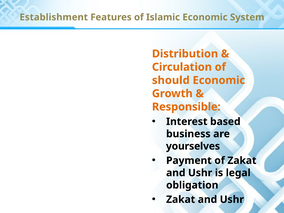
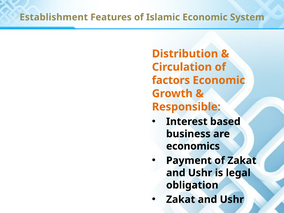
should: should -> factors
yourselves: yourselves -> economics
